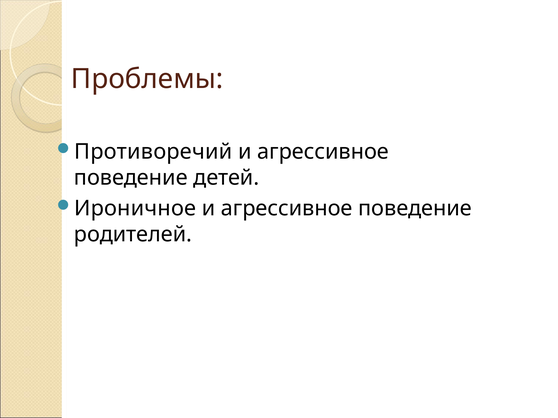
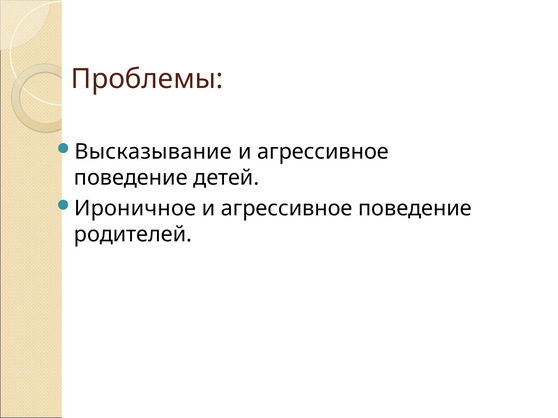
Противоречий: Противоречий -> Высказывание
